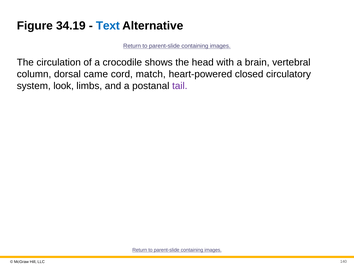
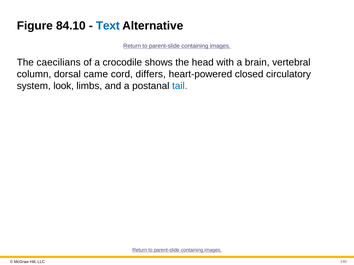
34.19: 34.19 -> 84.10
circulation: circulation -> caecilians
match: match -> differs
tail colour: purple -> blue
